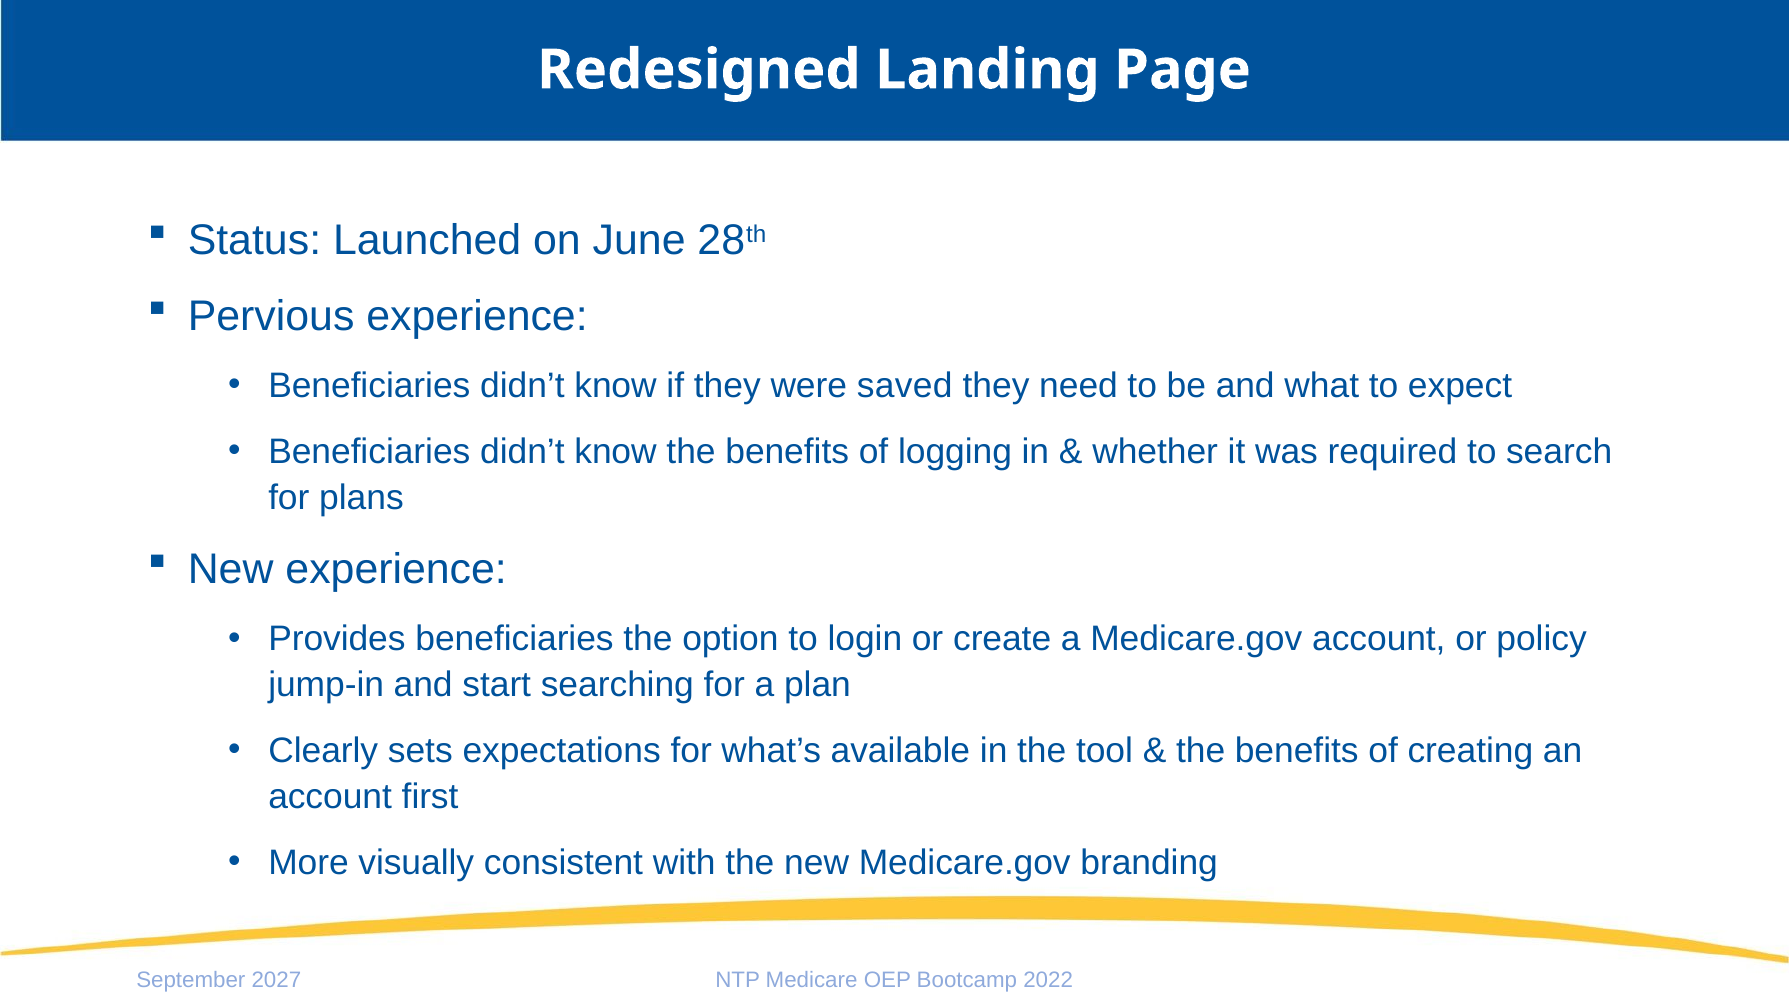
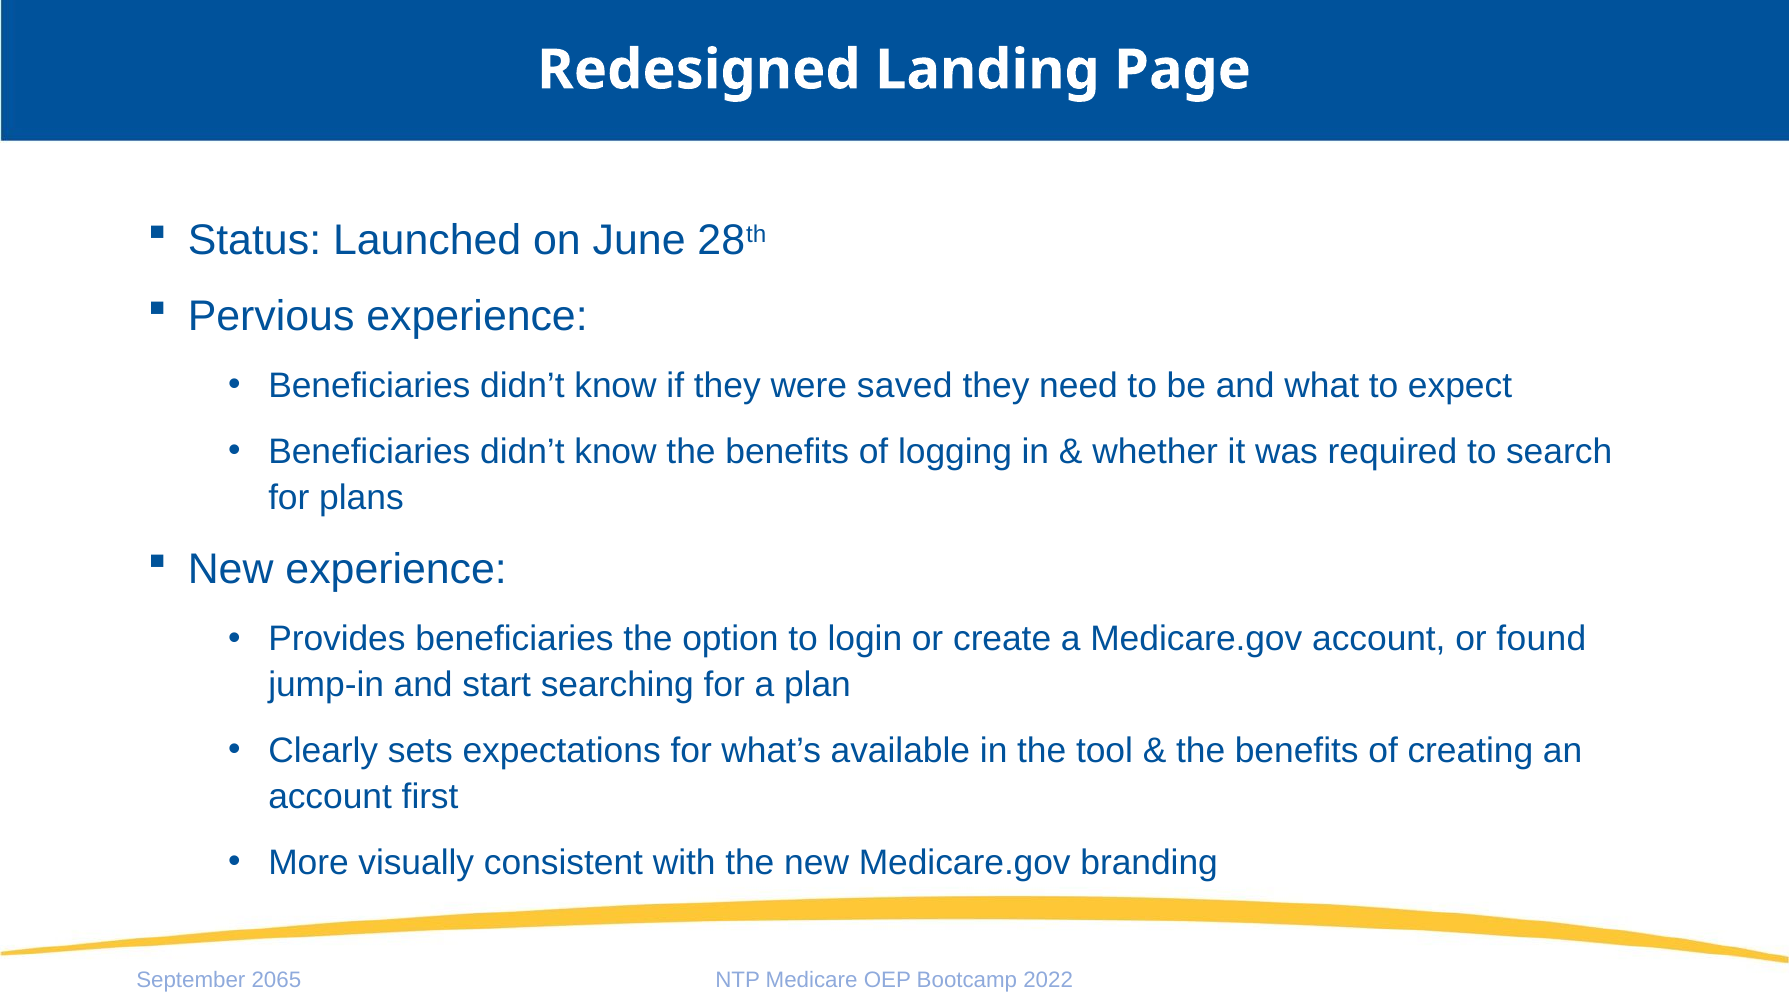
policy: policy -> found
2027: 2027 -> 2065
